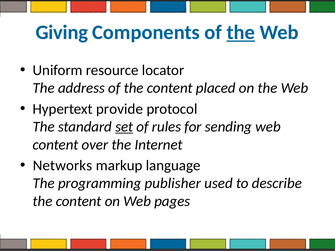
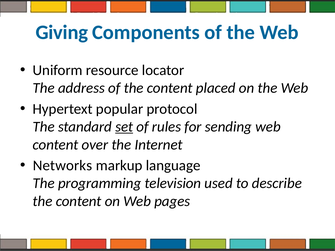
the at (241, 32) underline: present -> none
provide: provide -> popular
publisher: publisher -> television
